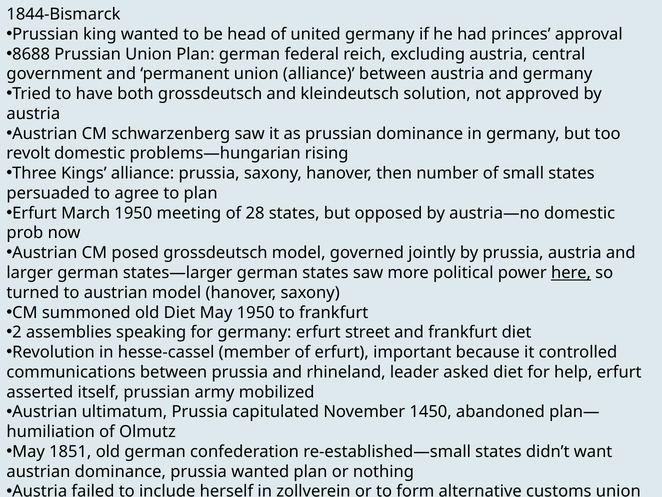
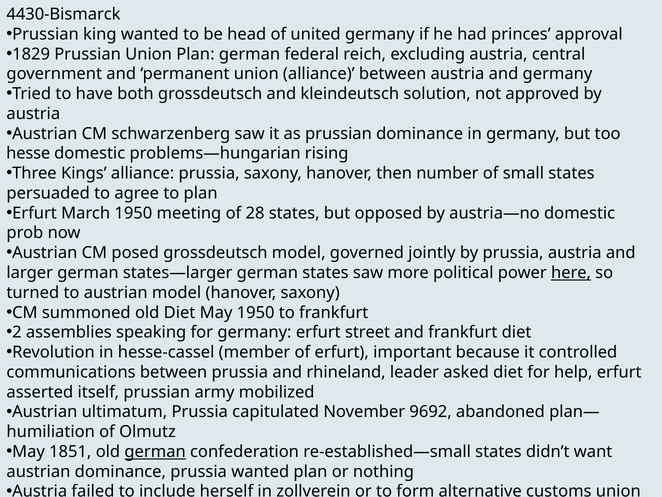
1844-Bismarck: 1844-Bismarck -> 4430-Bismarck
8688: 8688 -> 1829
revolt: revolt -> hesse
1450: 1450 -> 9692
german at (155, 451) underline: none -> present
